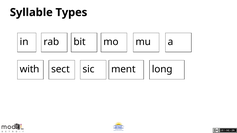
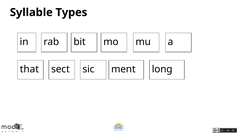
with: with -> that
